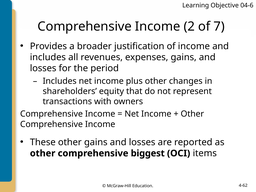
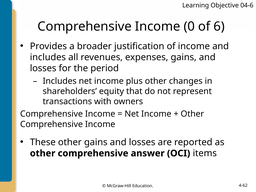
2: 2 -> 0
7: 7 -> 6
biggest: biggest -> answer
